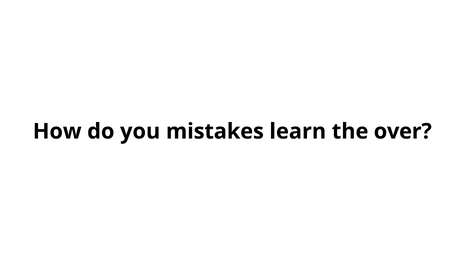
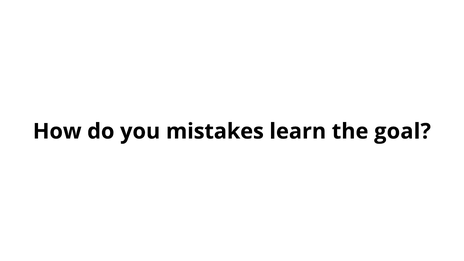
over: over -> goal
